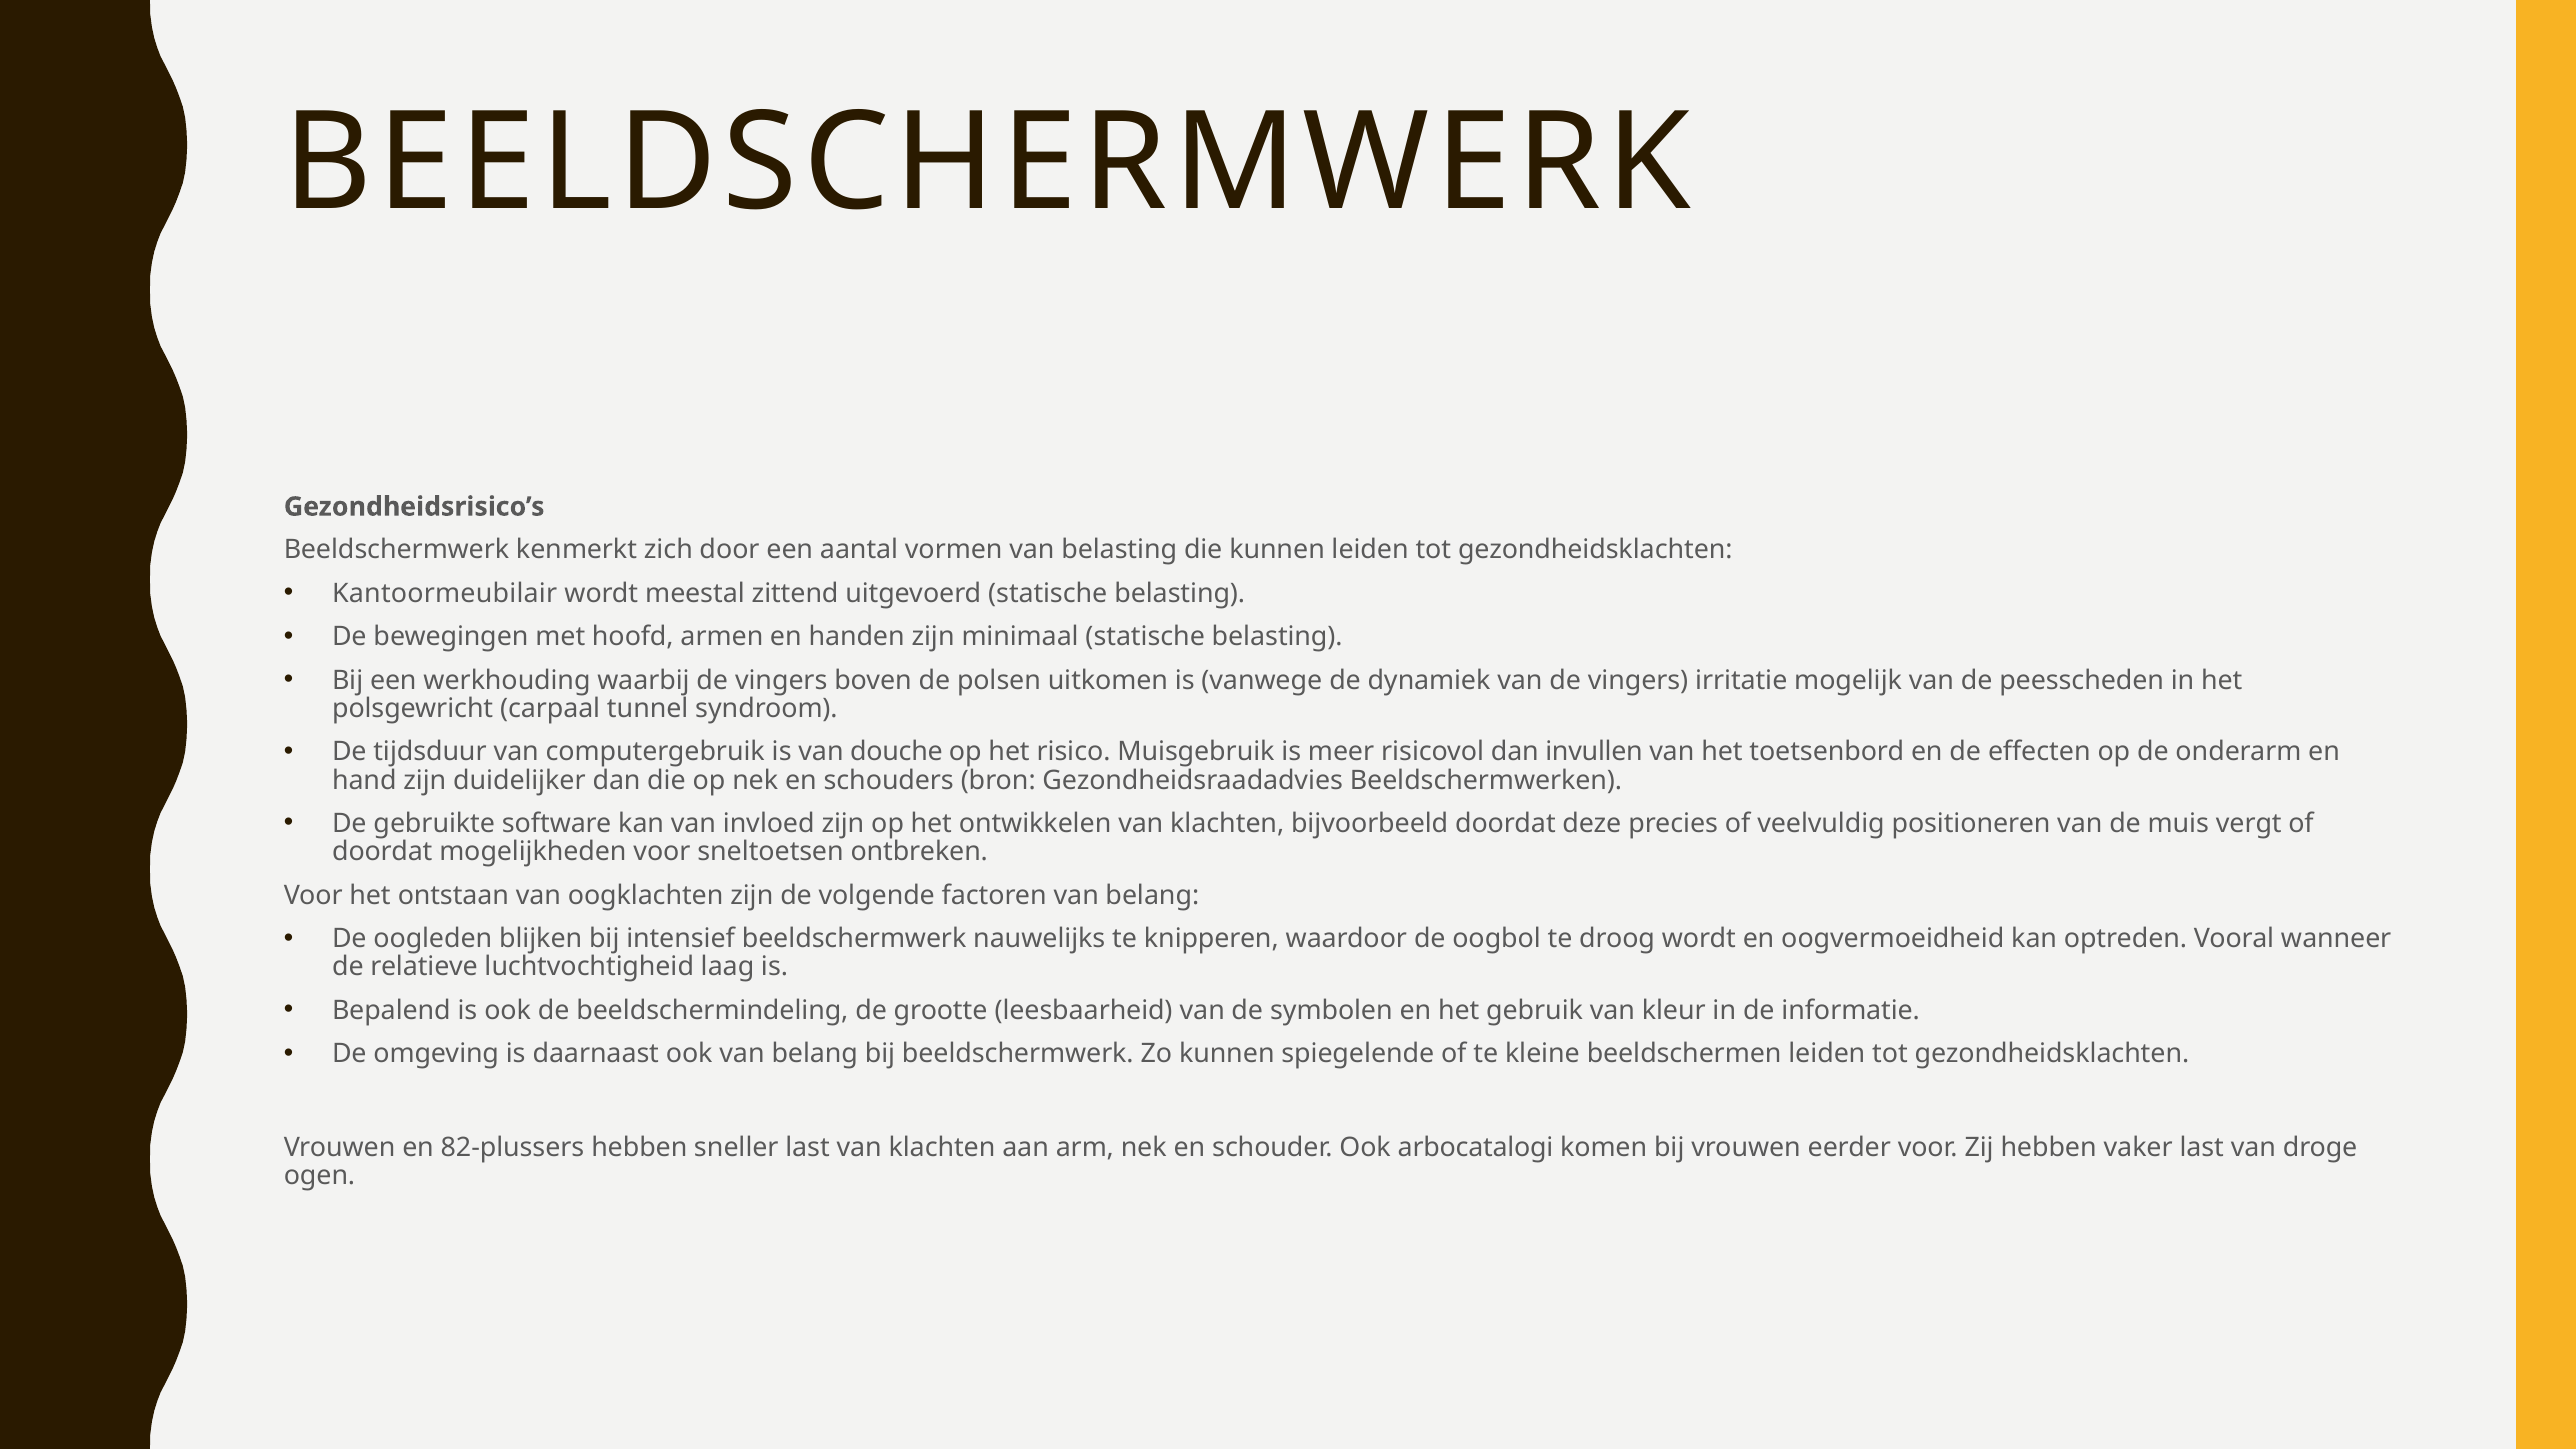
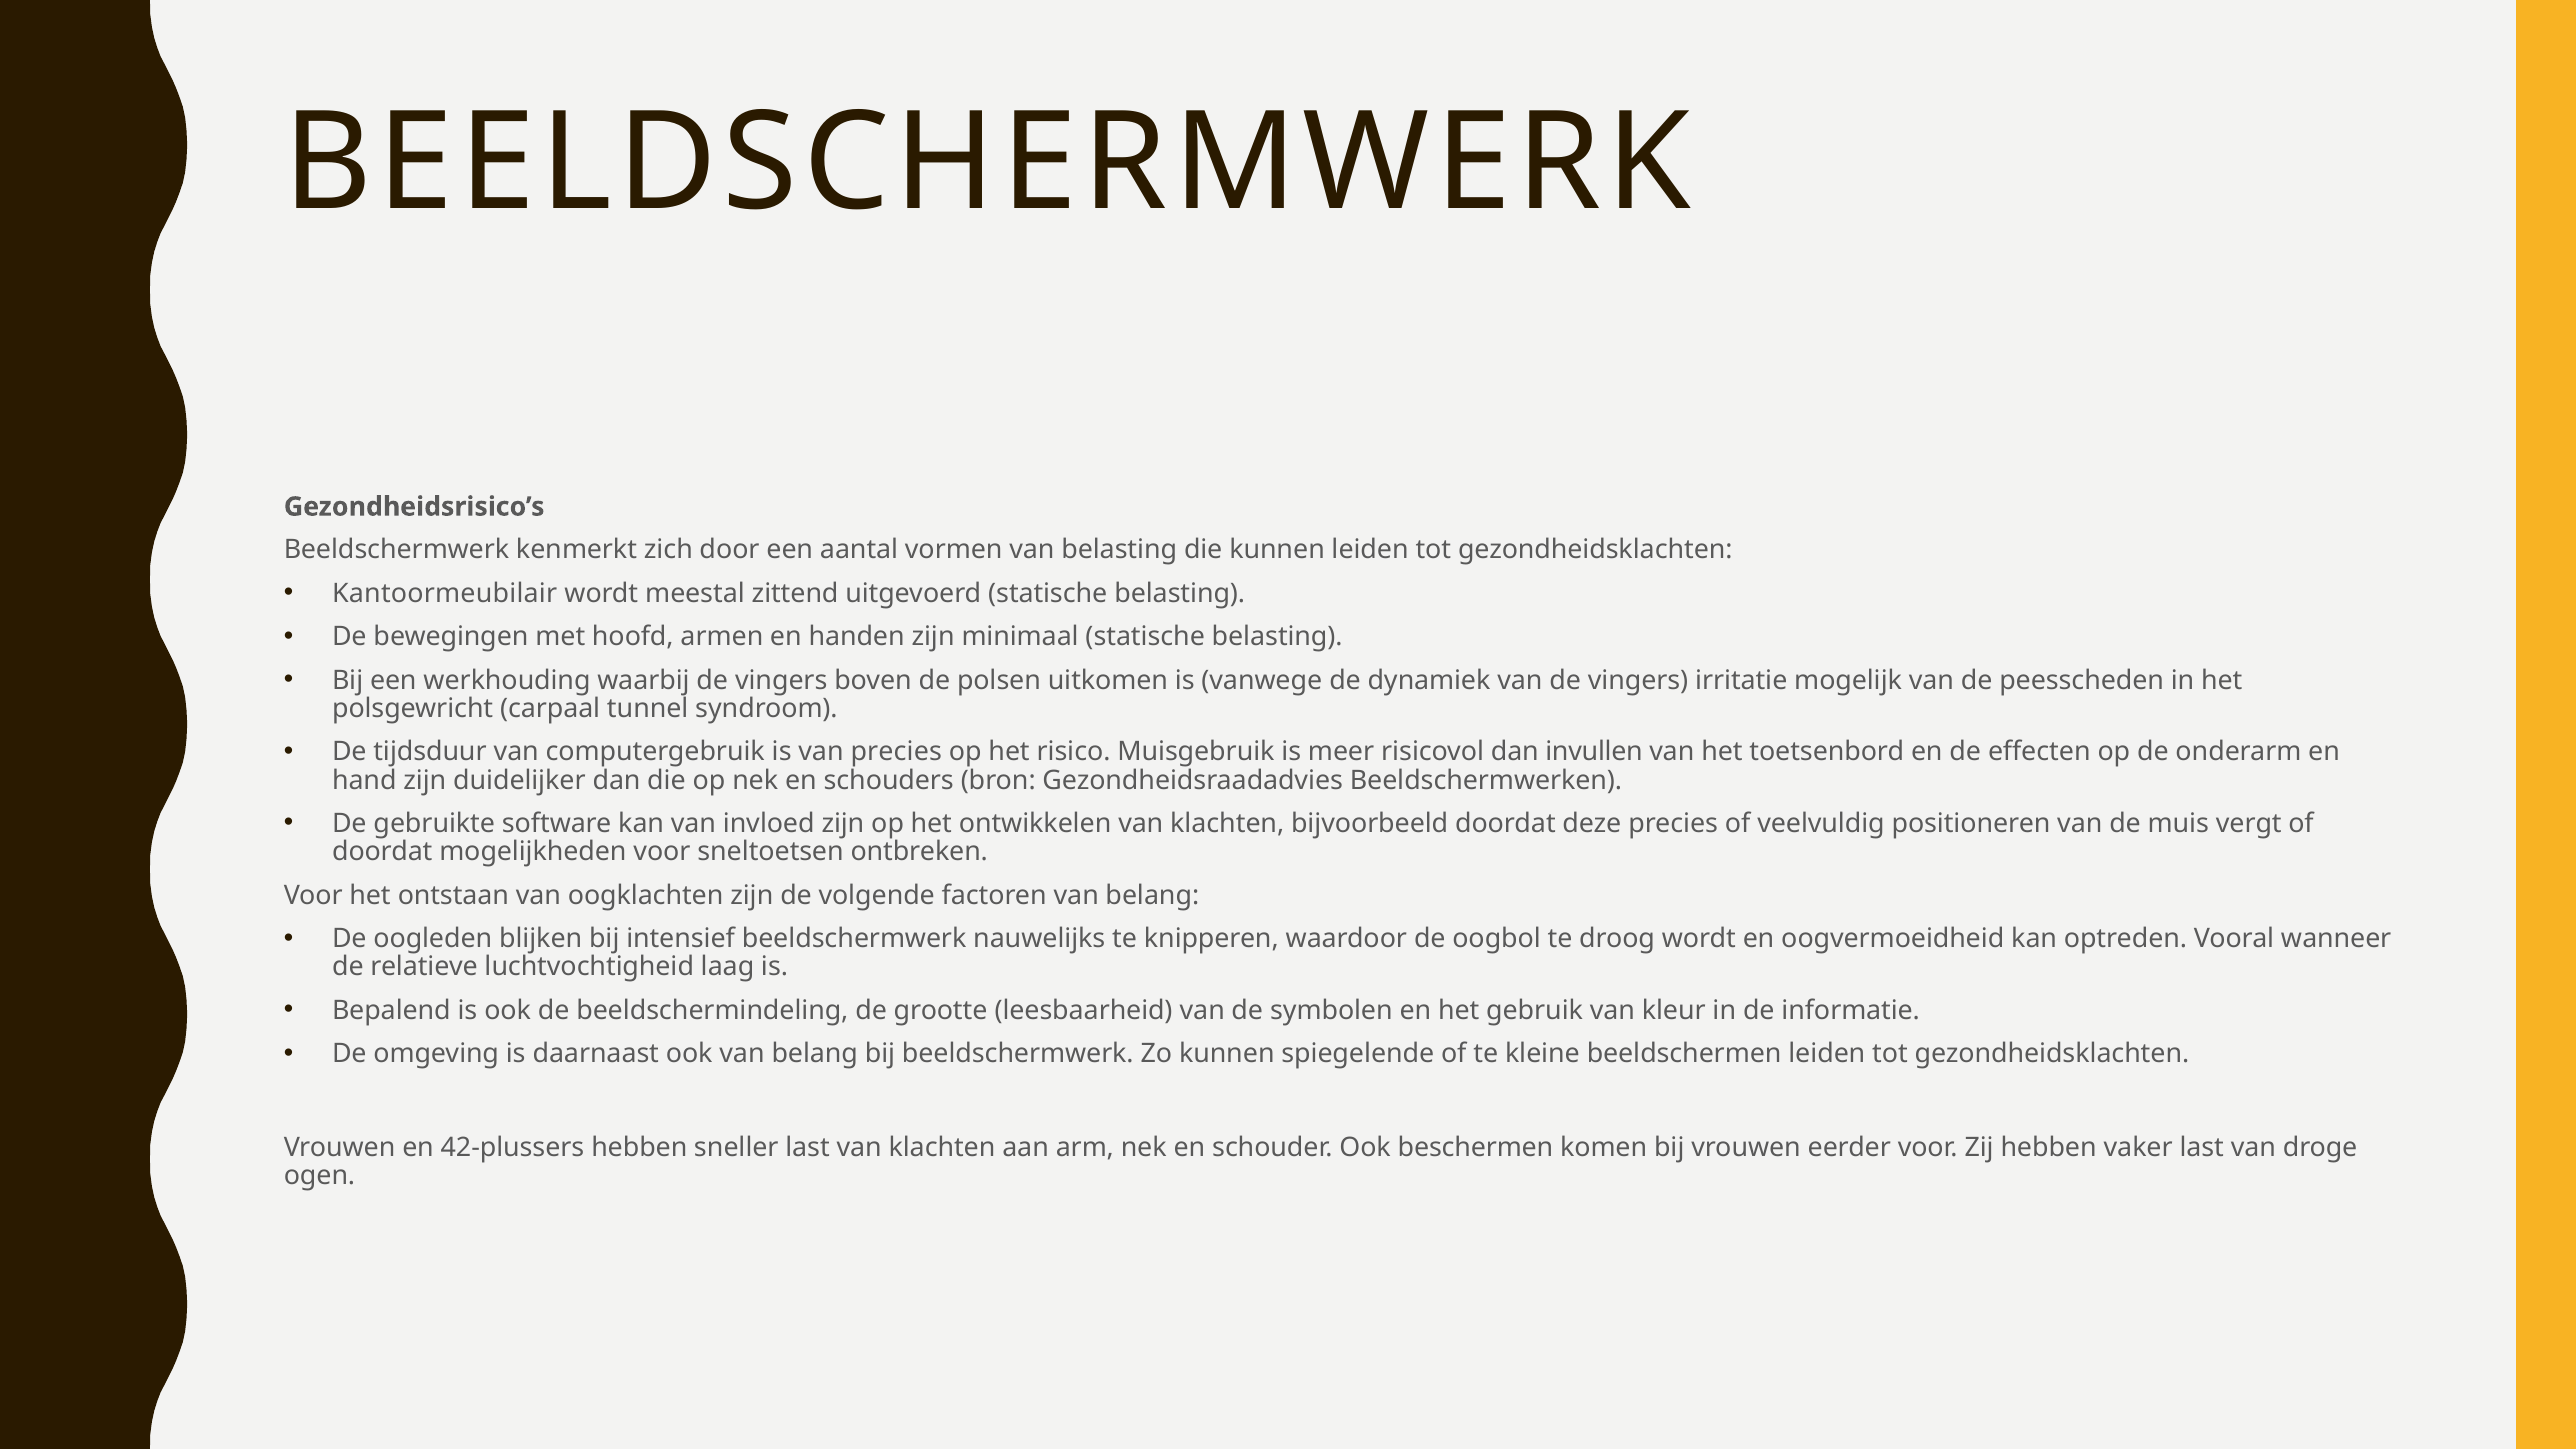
van douche: douche -> precies
82-plussers: 82-plussers -> 42-plussers
arbocatalogi: arbocatalogi -> beschermen
